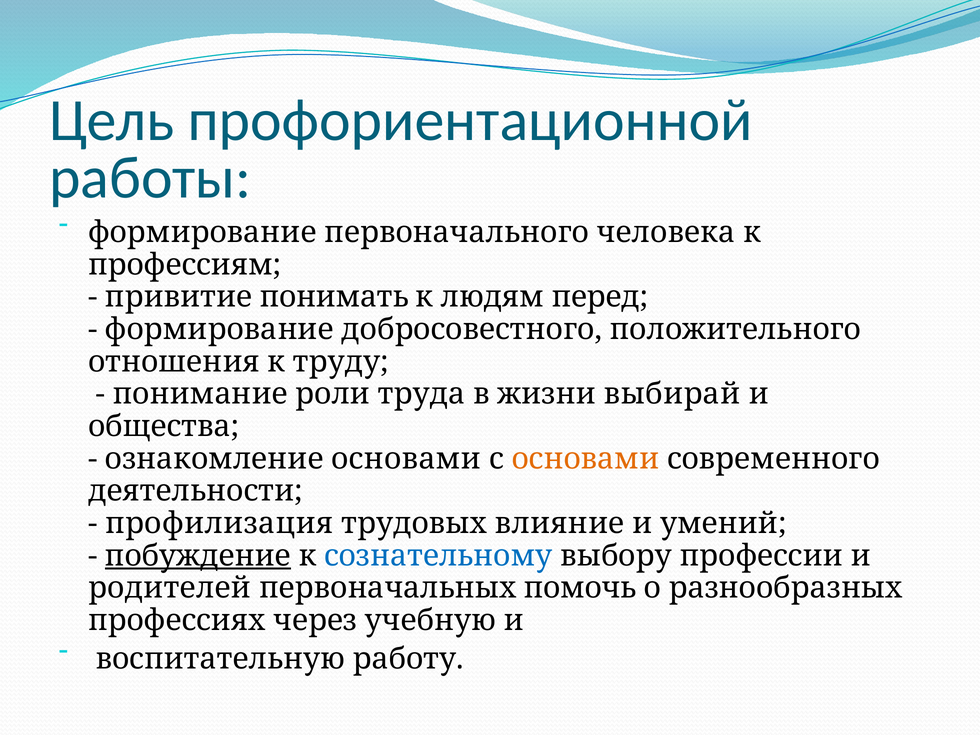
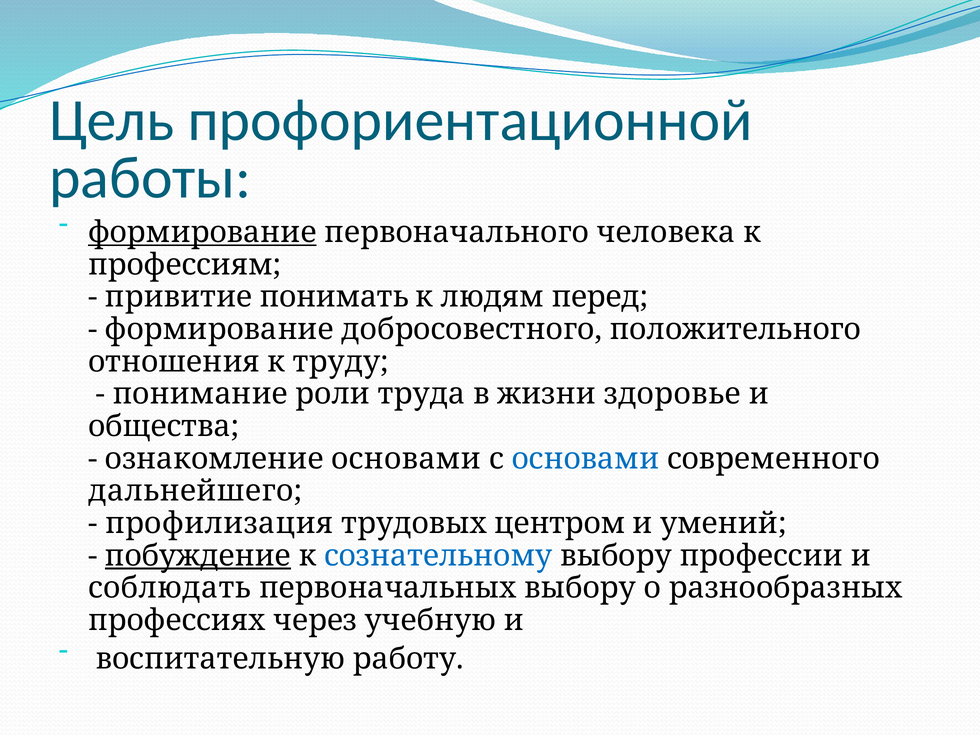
формирование at (202, 232) underline: none -> present
выбирай: выбирай -> здоровье
основами at (585, 459) colour: orange -> blue
деятельности: деятельности -> дальнейшего
влияние: влияние -> центром
родителей: родителей -> соблюдать
первоначальных помочь: помочь -> выбору
